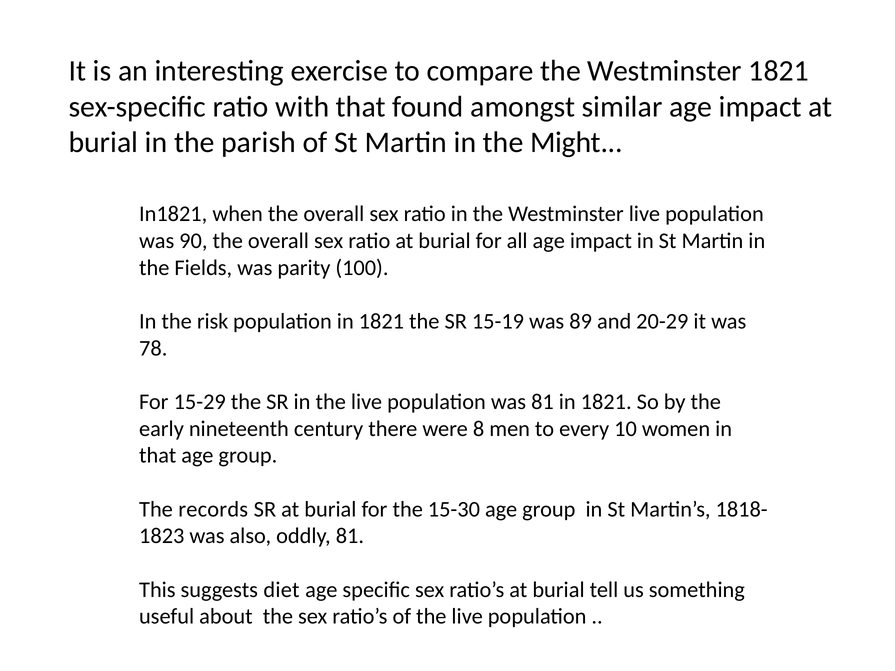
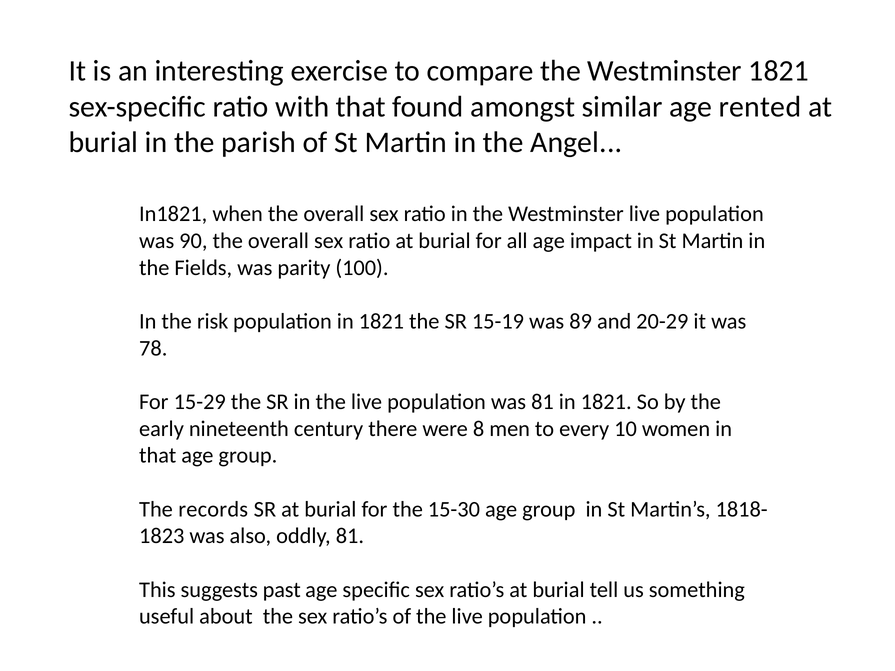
similar age impact: impact -> rented
Might: Might -> Angel
diet: diet -> past
